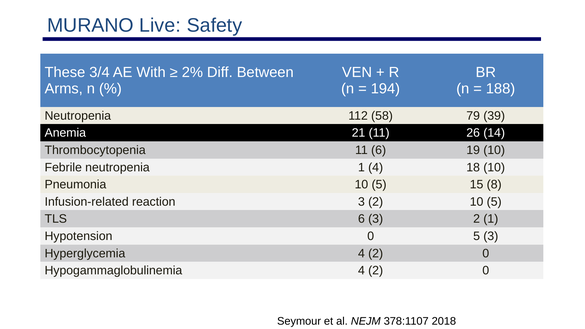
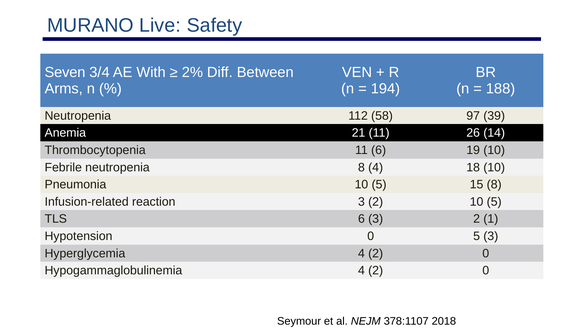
These: These -> Seven
79: 79 -> 97
neutropenia 1: 1 -> 8
